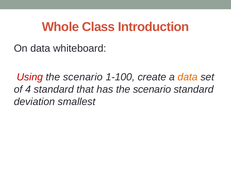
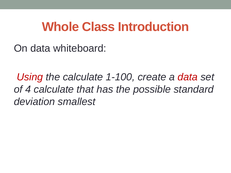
scenario at (83, 77): scenario -> calculate
data at (188, 77) colour: orange -> red
4 standard: standard -> calculate
has the scenario: scenario -> possible
